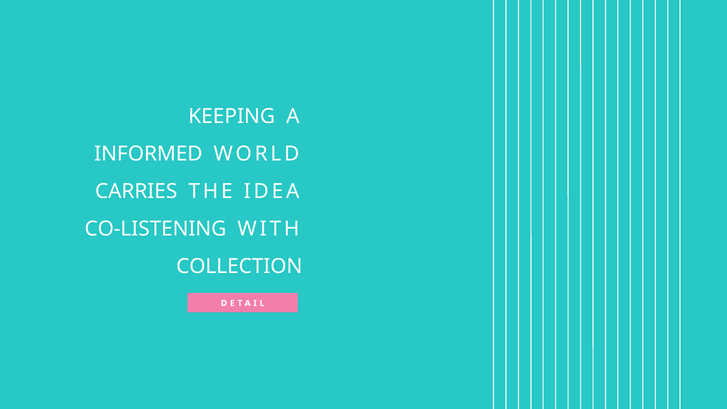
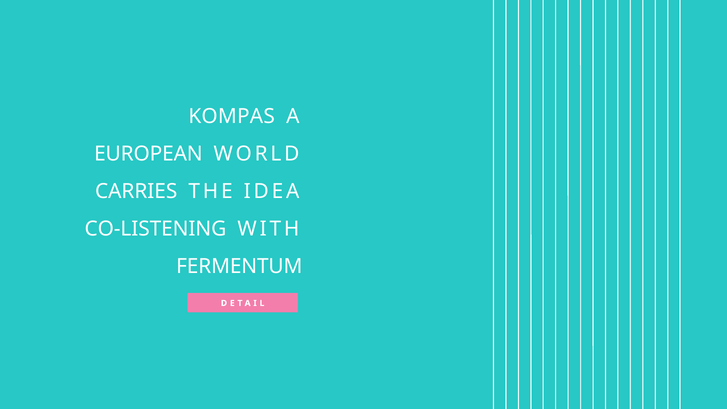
KEEPING: KEEPING -> KOMPAS
INFORMED: INFORMED -> EUROPEAN
COLLECTION: COLLECTION -> FERMENTUM
